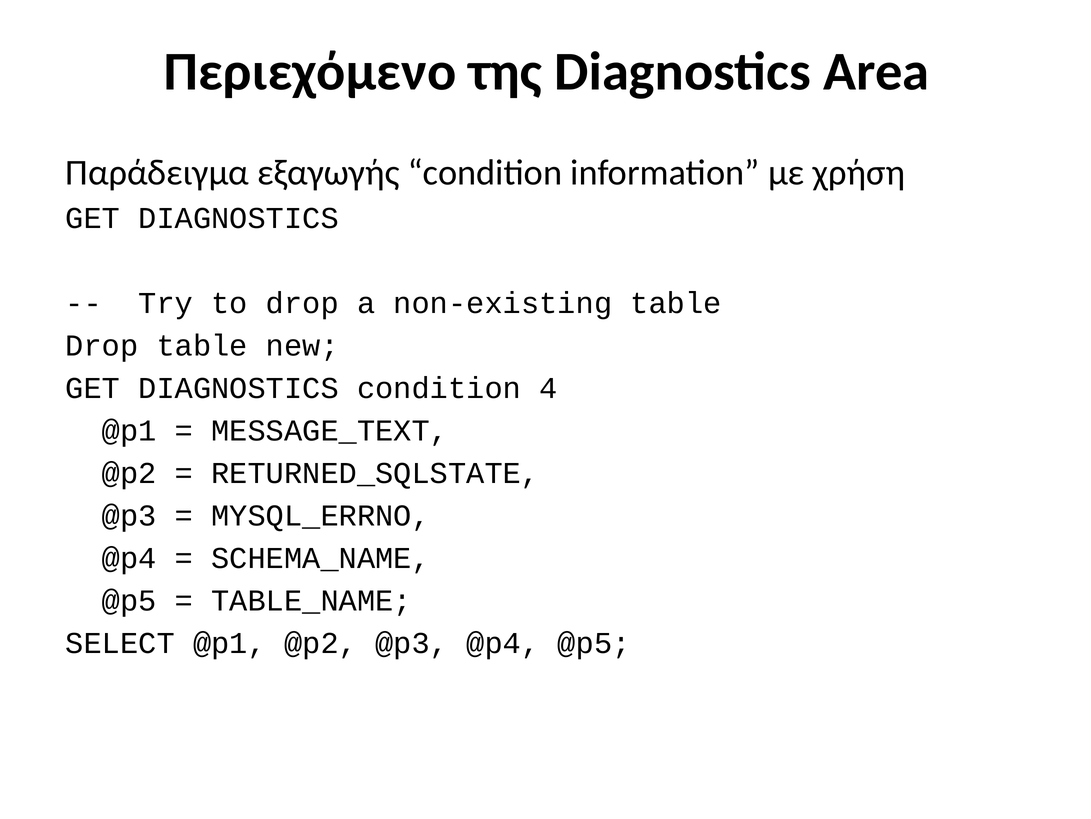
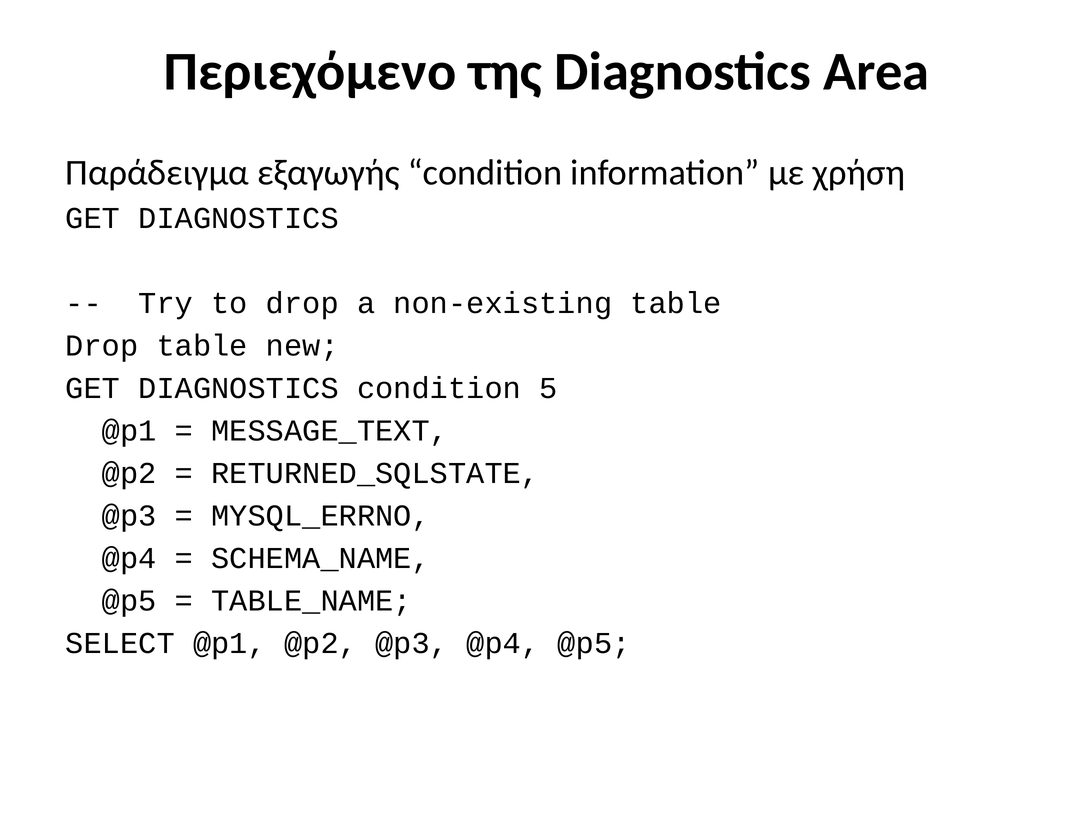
4: 4 -> 5
